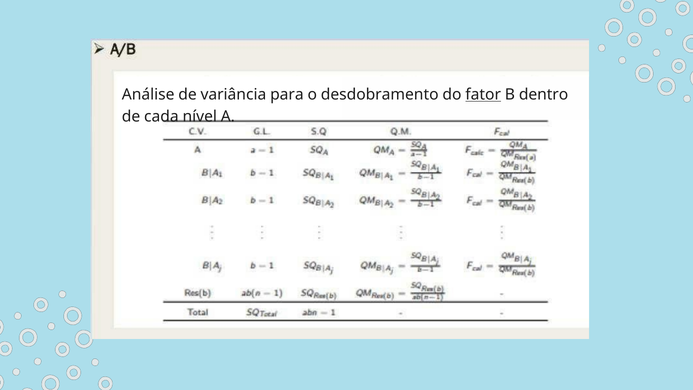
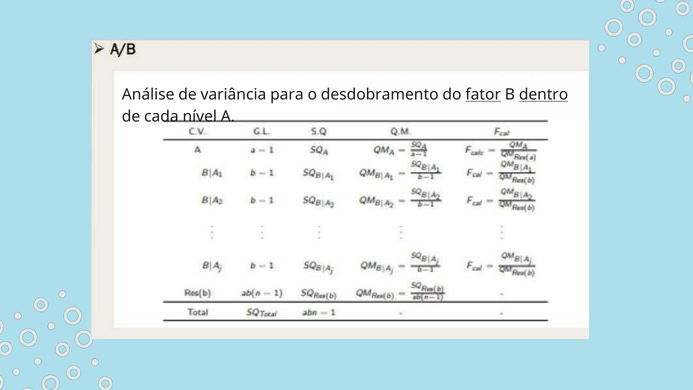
dentro underline: none -> present
